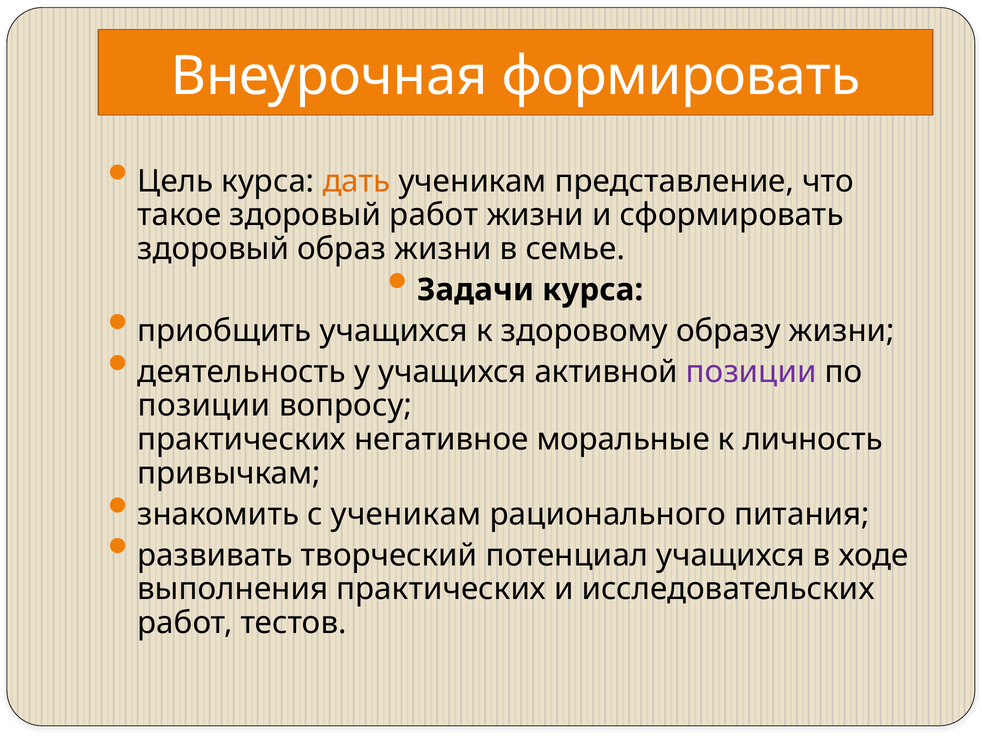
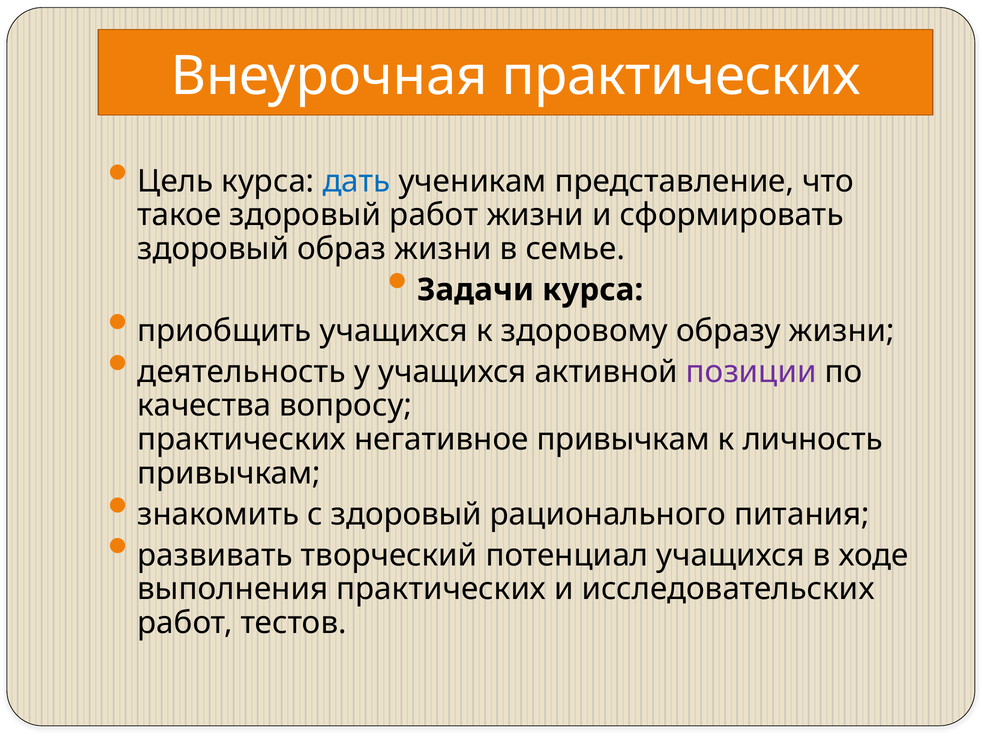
Внеурочная формировать: формировать -> практических
дать colour: orange -> blue
позиции at (204, 406): позиции -> качества
негативное моральные: моральные -> привычкам
с ученикам: ученикам -> здоровый
